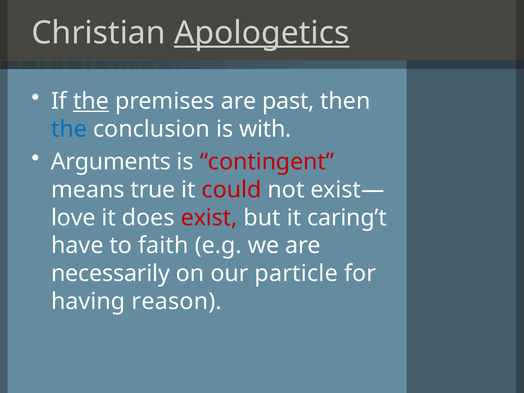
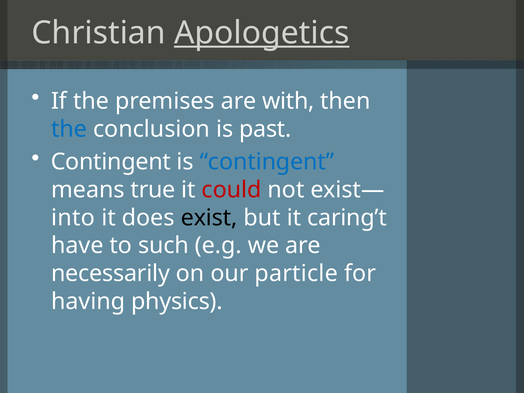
the at (91, 101) underline: present -> none
past: past -> with
with: with -> past
Arguments at (111, 162): Arguments -> Contingent
contingent at (267, 162) colour: red -> blue
love: love -> into
exist colour: red -> black
faith: faith -> such
reason: reason -> physics
